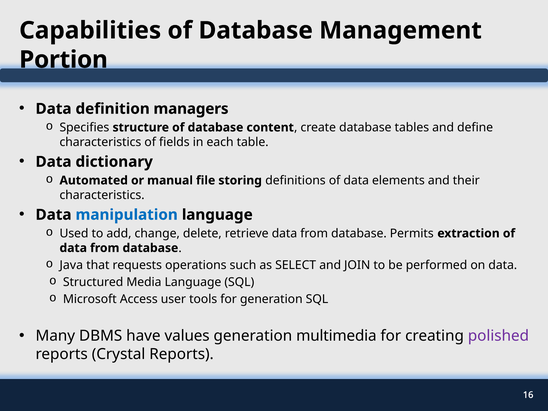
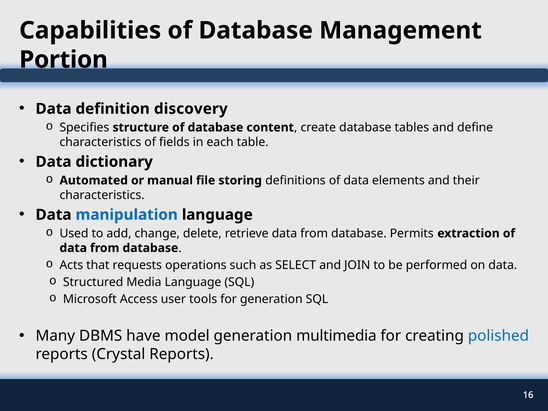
managers: managers -> discovery
Java: Java -> Acts
values: values -> model
polished colour: purple -> blue
